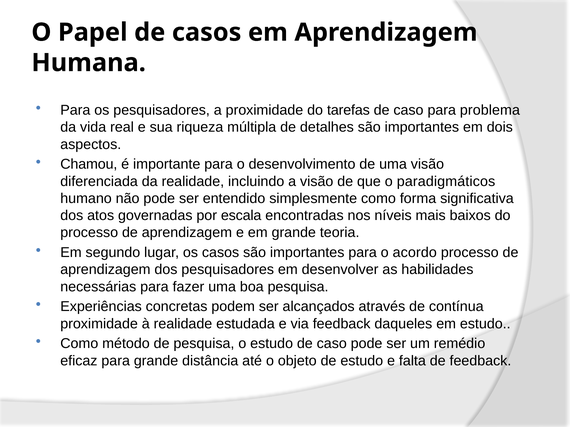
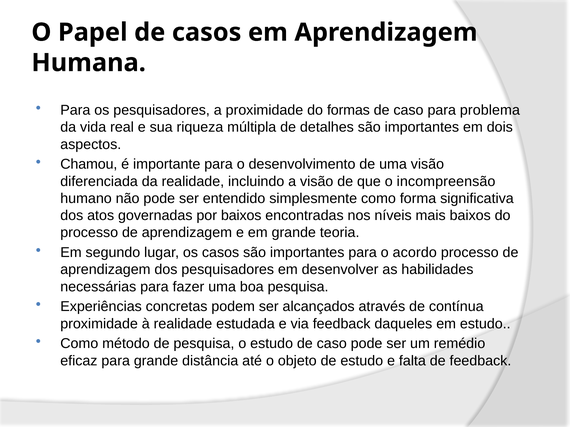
tarefas: tarefas -> formas
paradigmáticos: paradigmáticos -> incompreensão
por escala: escala -> baixos
